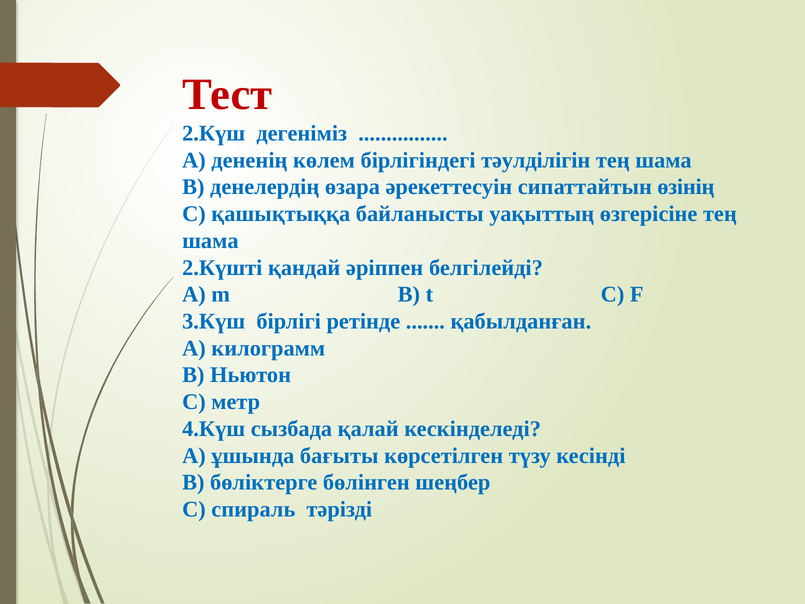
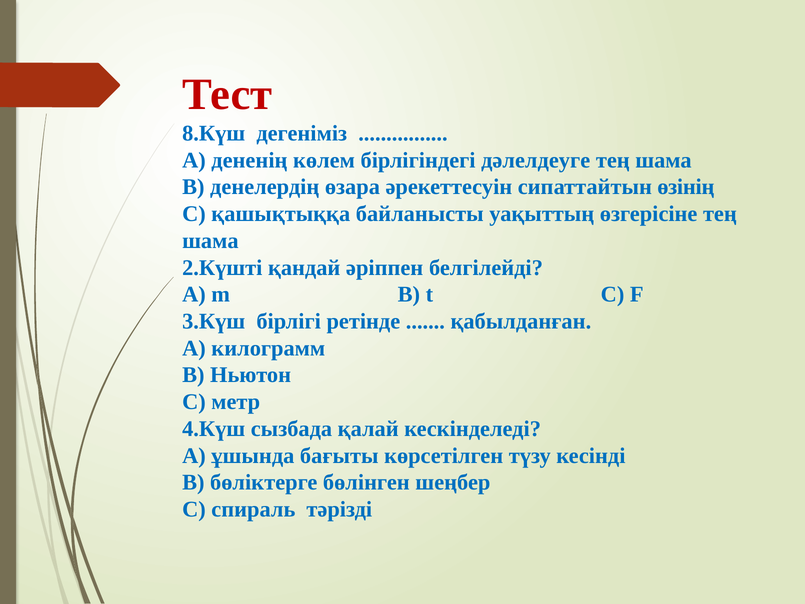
2.Күш: 2.Күш -> 8.Күш
тәулділігін: тәулділігін -> дәлелдеуге
